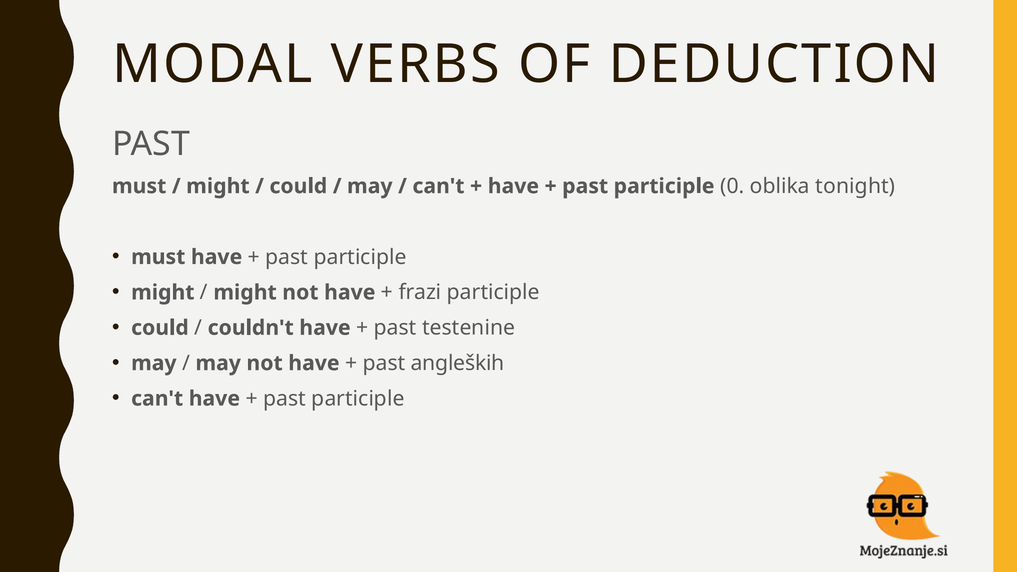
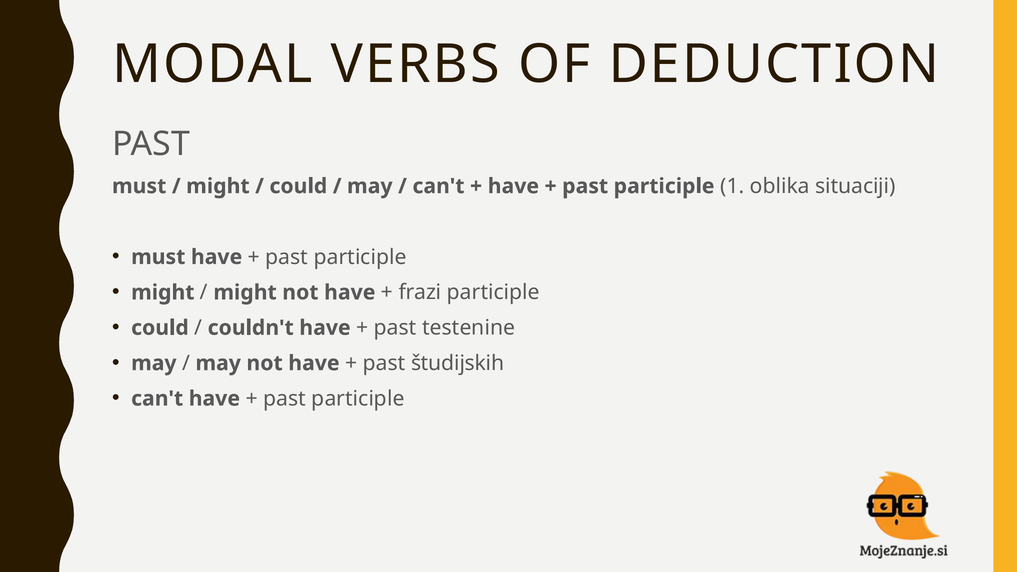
0: 0 -> 1
tonight: tonight -> situaciji
angleških: angleških -> študijskih
